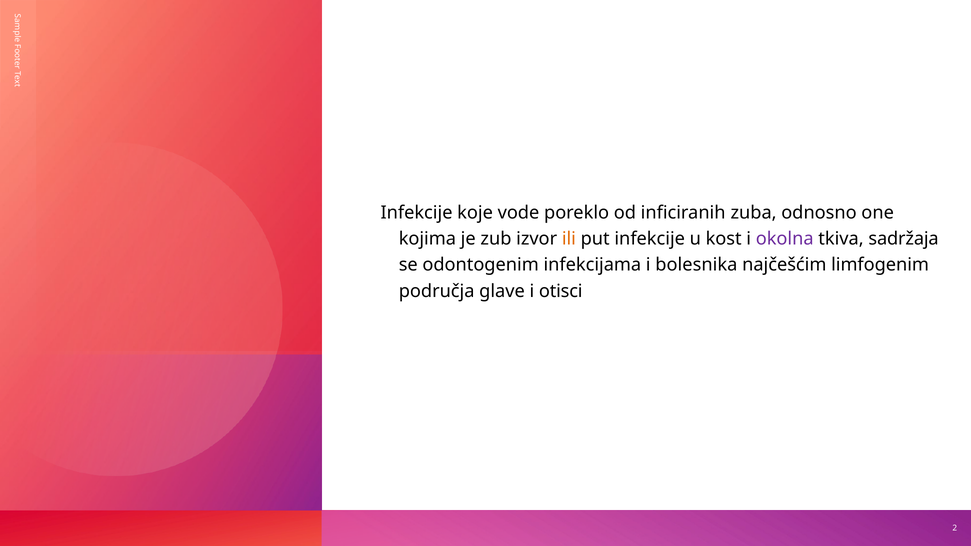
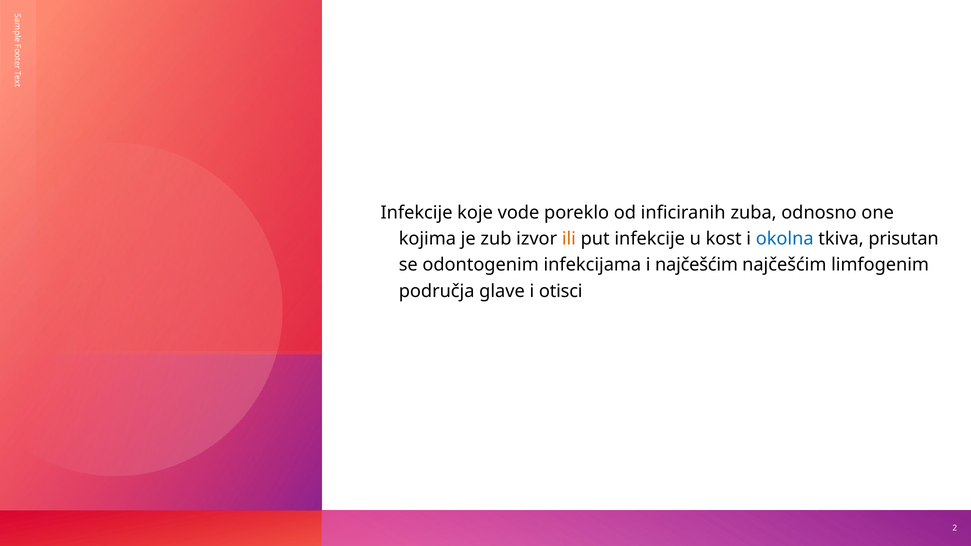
okolna colour: purple -> blue
sadržaja: sadržaja -> prisutan
i bolesnika: bolesnika -> najčešćim
